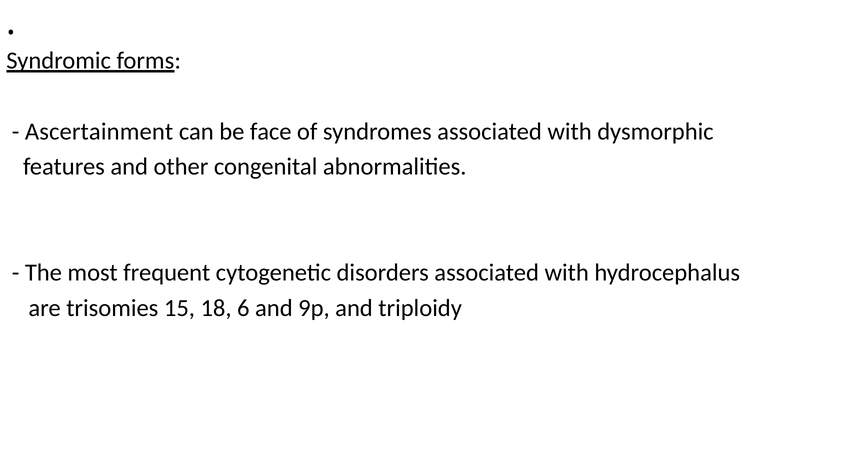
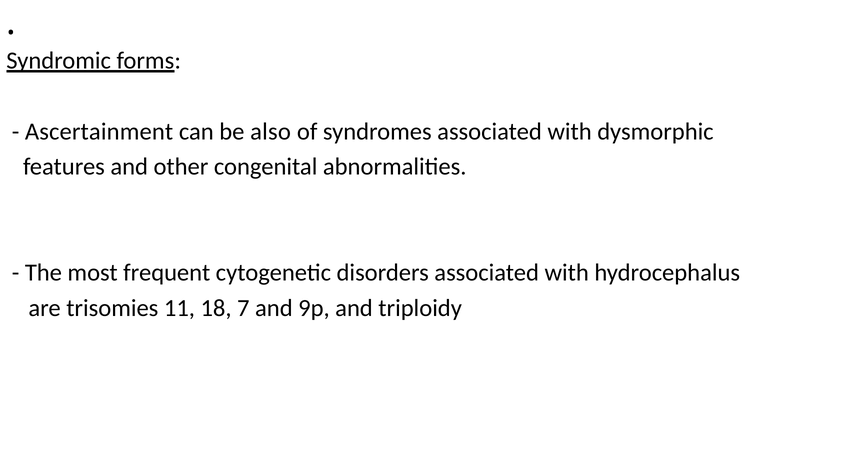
face: face -> also
15: 15 -> 11
6: 6 -> 7
